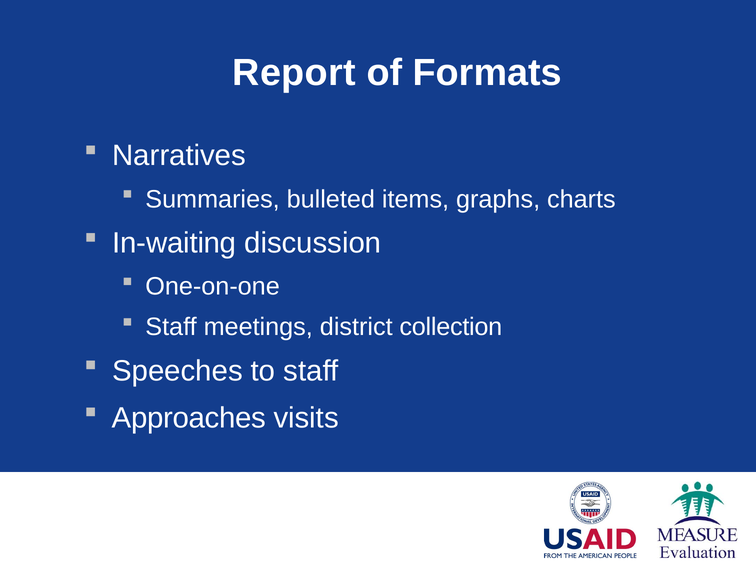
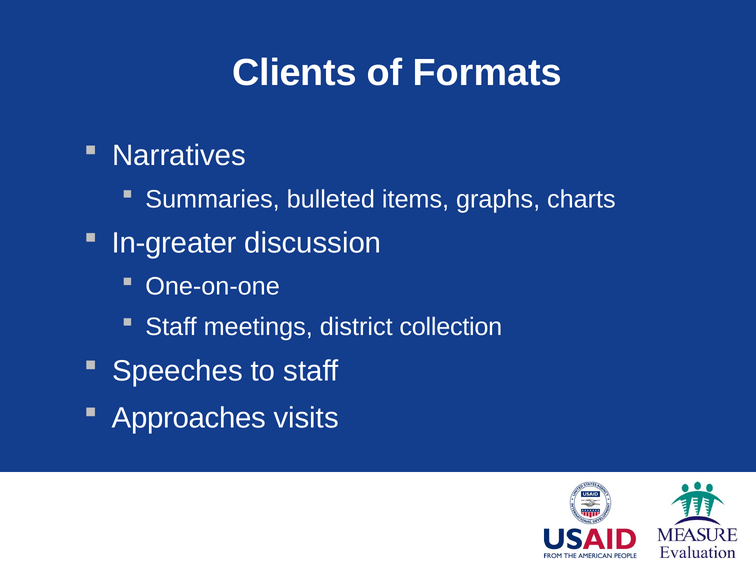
Report: Report -> Clients
In-waiting: In-waiting -> In-greater
